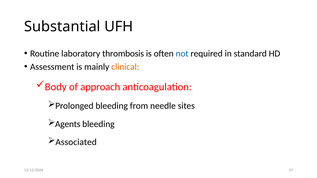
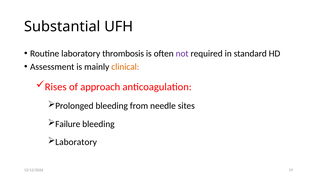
not colour: blue -> purple
Body: Body -> Rises
Agents: Agents -> Failure
Associated at (76, 142): Associated -> Laboratory
